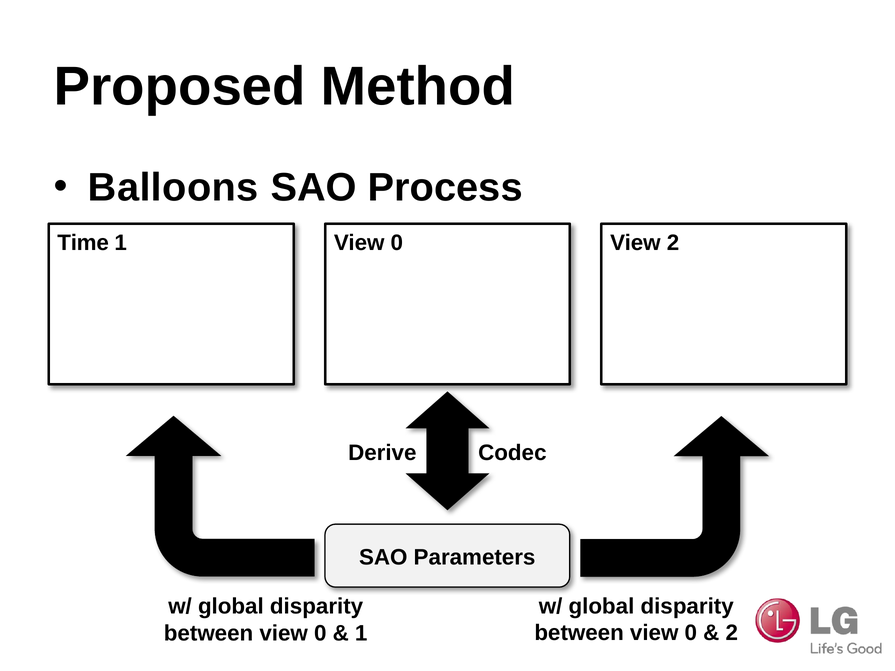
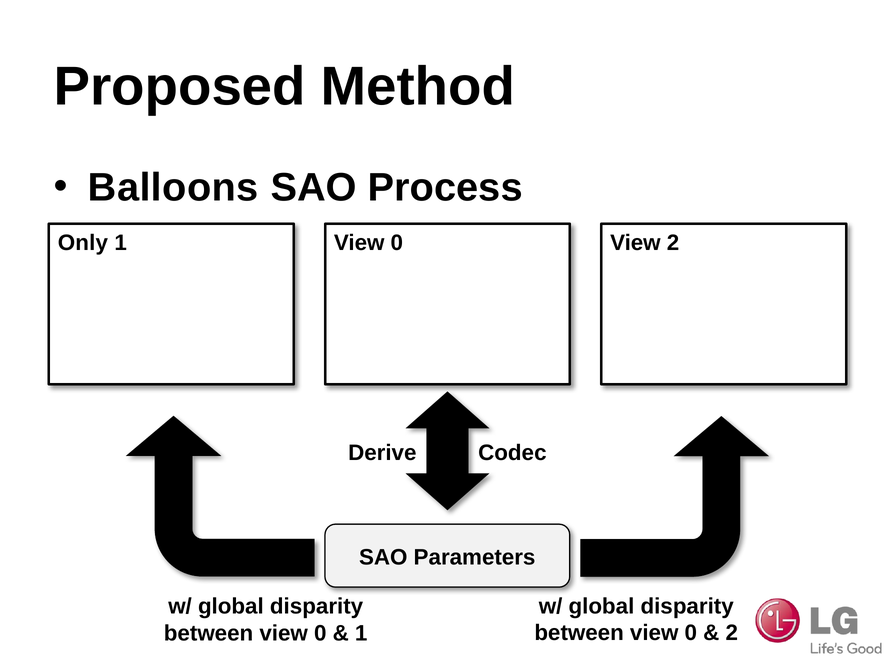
Time: Time -> Only
